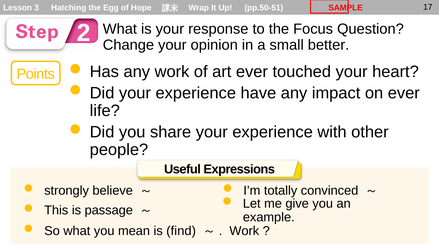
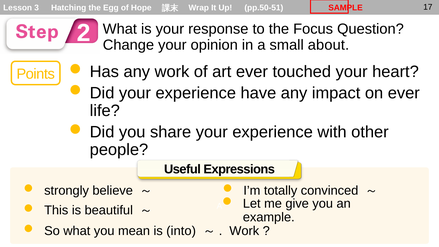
better: better -> about
passage: passage -> beautiful
find: find -> into
